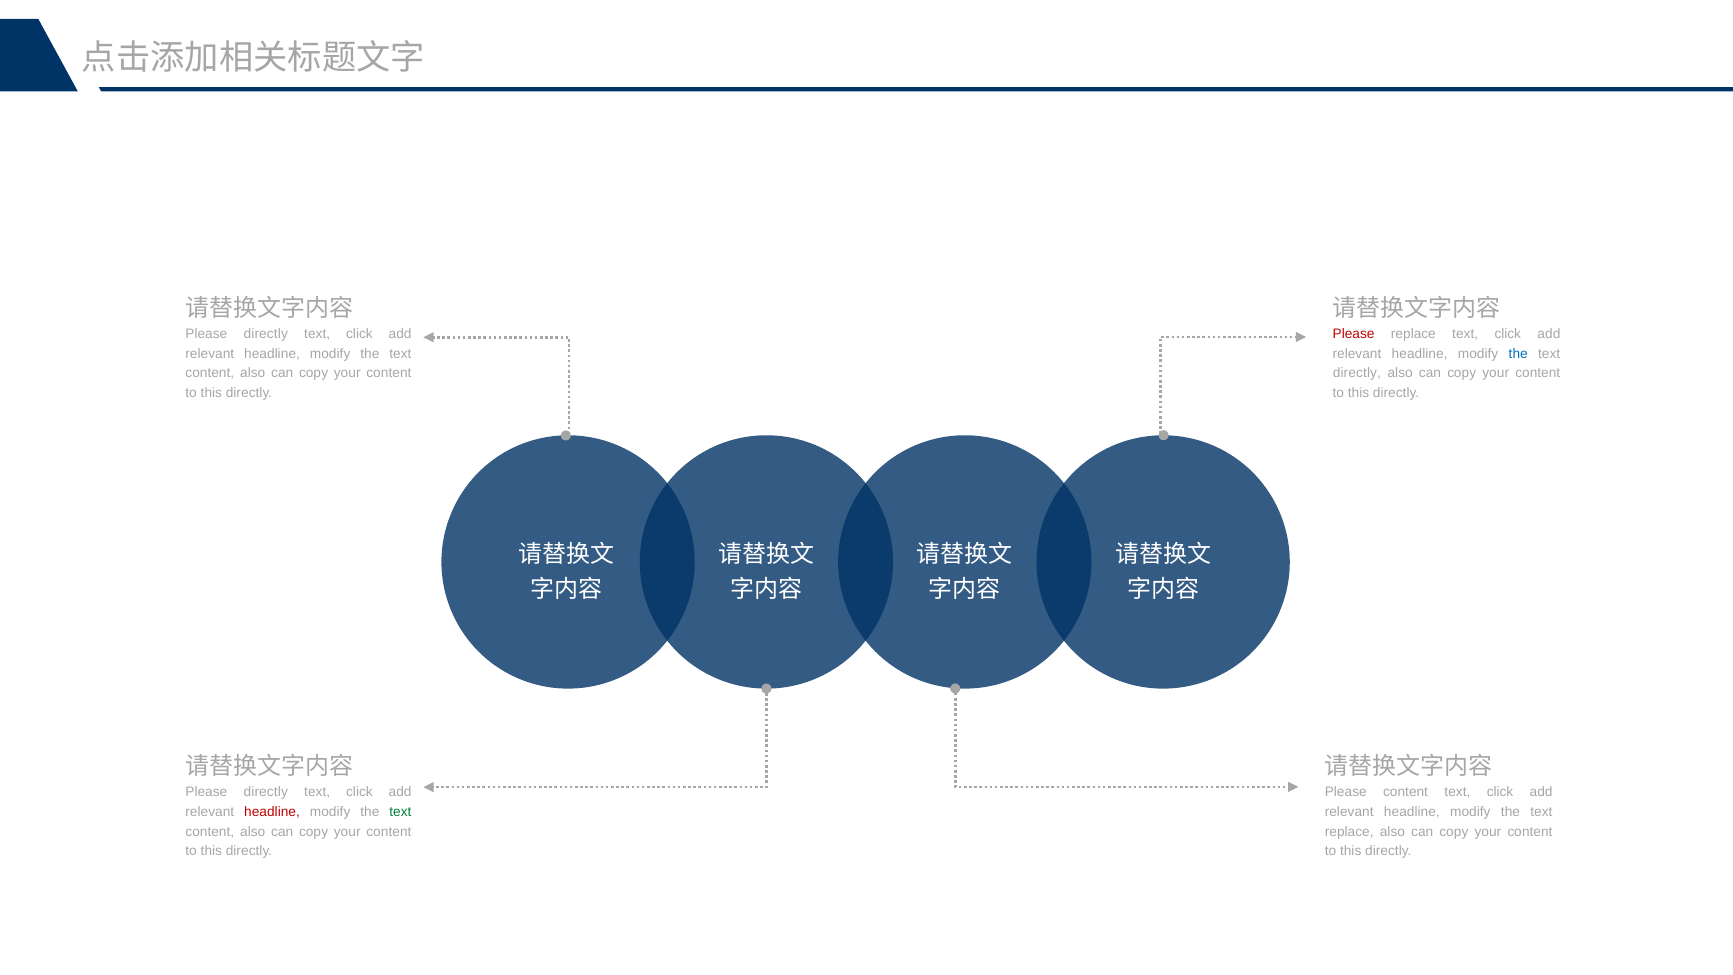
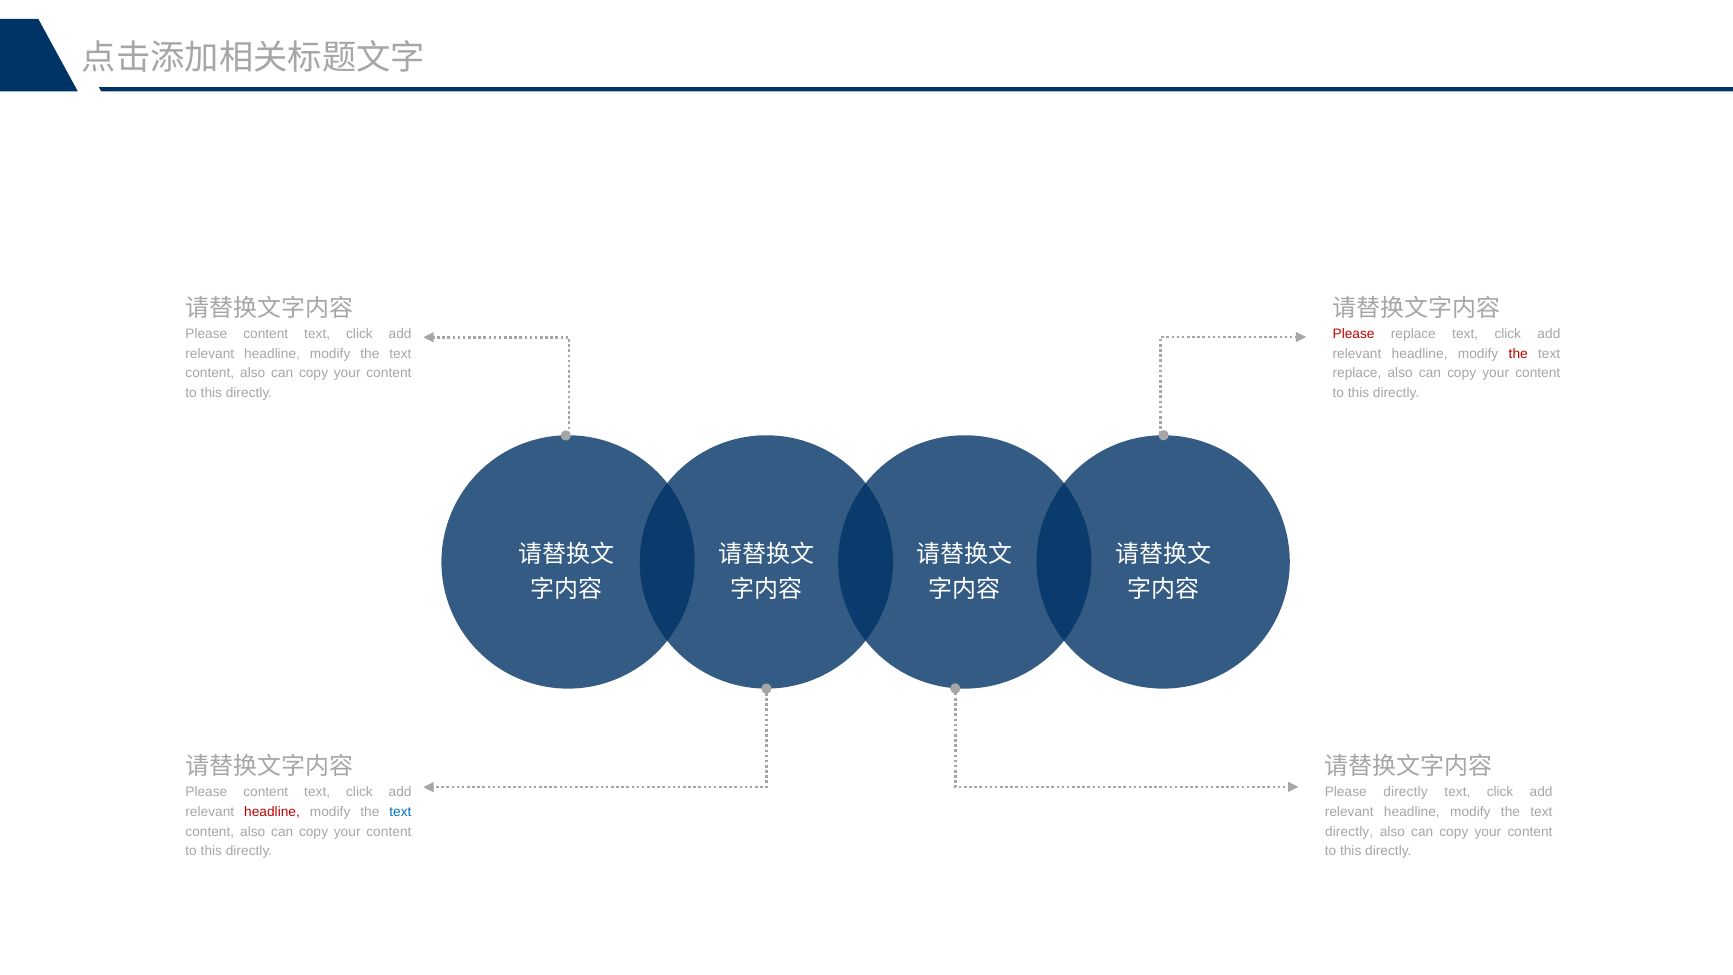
directly at (266, 334): directly -> content
the at (1518, 354) colour: blue -> red
directly at (1357, 373): directly -> replace
directly at (266, 792): directly -> content
Please content: content -> directly
text at (400, 812) colour: green -> blue
replace at (1349, 832): replace -> directly
